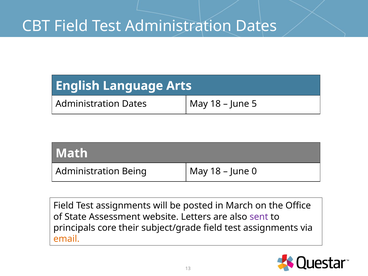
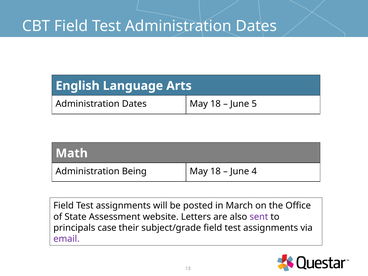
0: 0 -> 4
core: core -> case
email colour: orange -> purple
